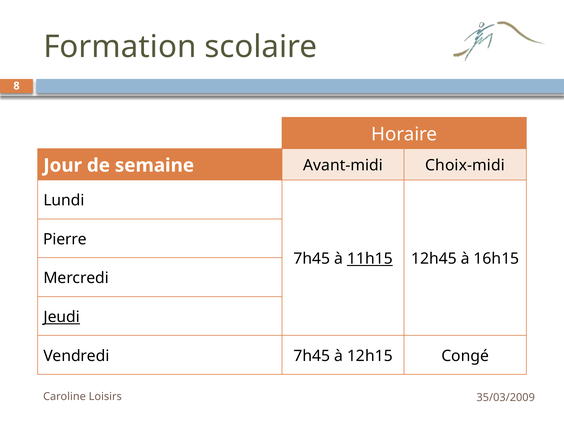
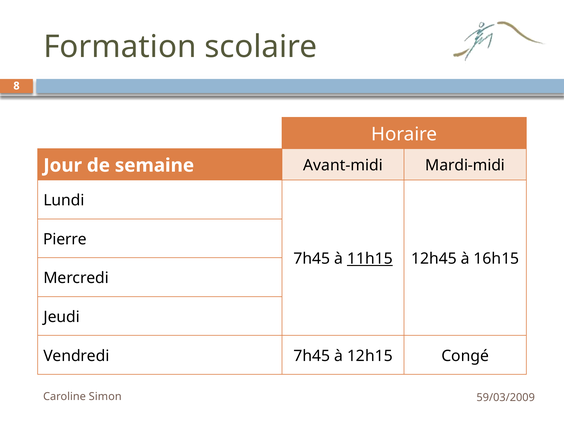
Choix-midi: Choix-midi -> Mardi-midi
Jeudi underline: present -> none
Loisirs: Loisirs -> Simon
35/03/2009: 35/03/2009 -> 59/03/2009
